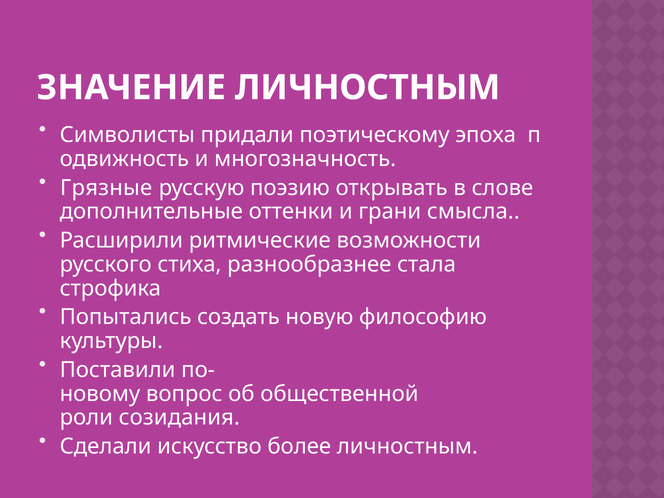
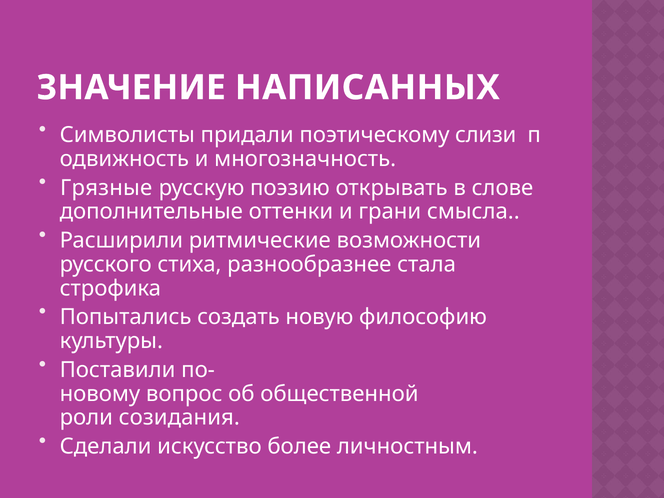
ЗНАЧЕНИЕ ЛИЧНОСТНЫМ: ЛИЧНОСТНЫМ -> НАПИСАННЫХ
эпоха: эпоха -> слизи
